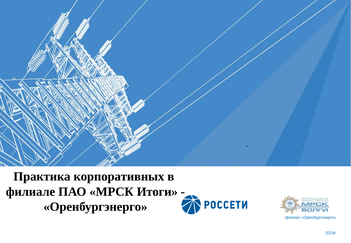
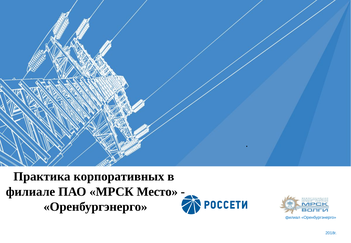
Итоги: Итоги -> Место
